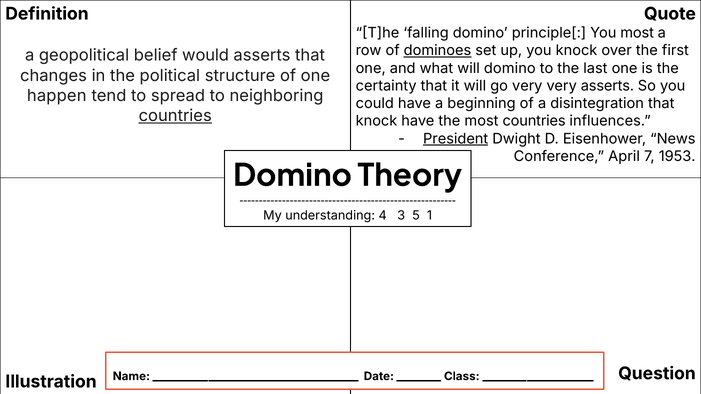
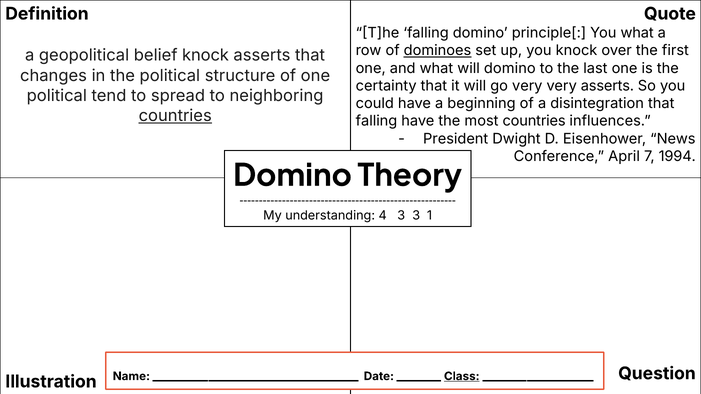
You most: most -> what
belief would: would -> knock
happen at (57, 96): happen -> political
knock at (377, 121): knock -> falling
President underline: present -> none
1953: 1953 -> 1994
3 5: 5 -> 3
Class underline: none -> present
